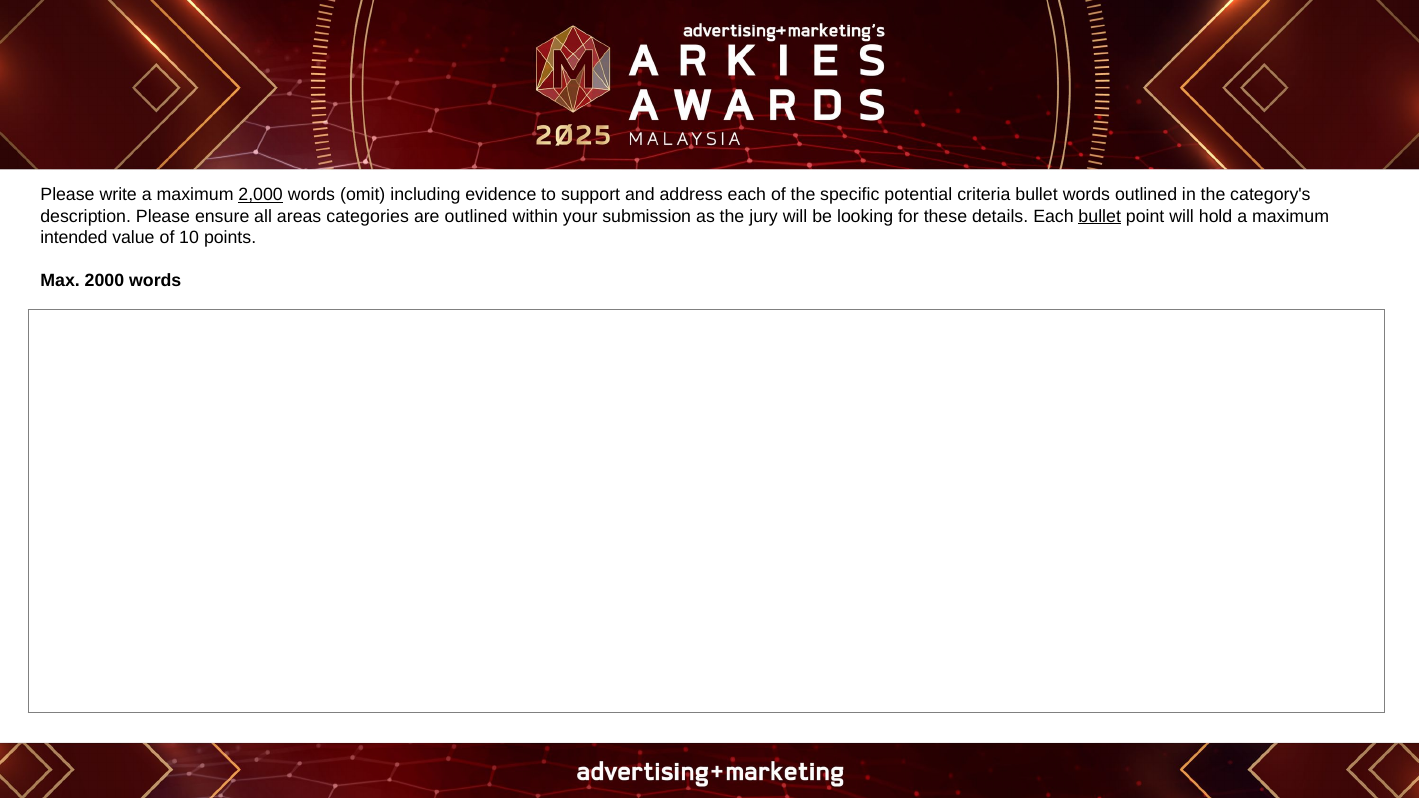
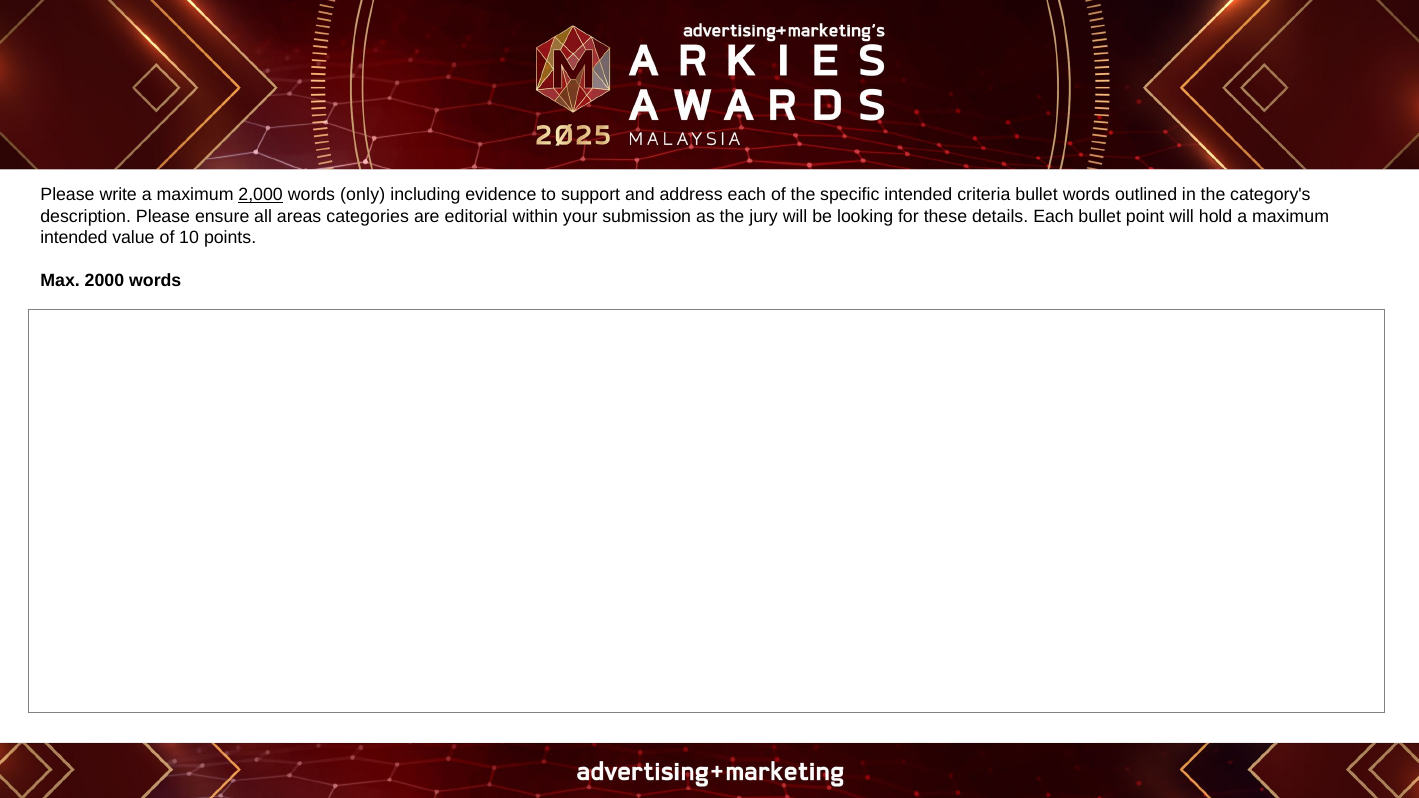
omit: omit -> only
specific potential: potential -> intended
are outlined: outlined -> editorial
bullet at (1100, 216) underline: present -> none
